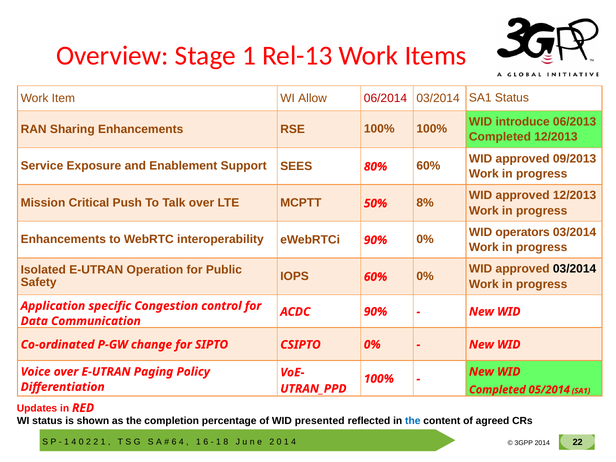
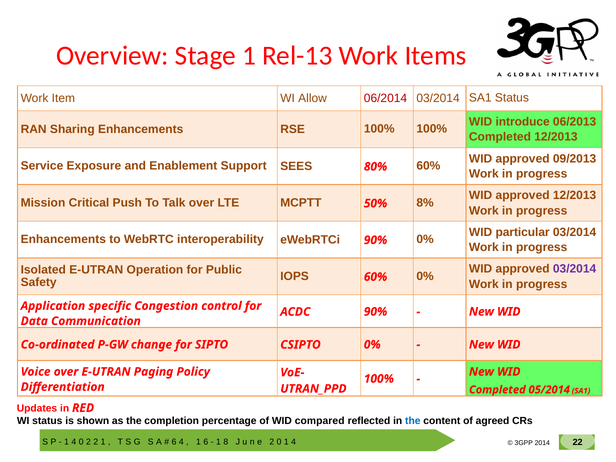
operators: operators -> particular
03/2014 at (575, 269) colour: black -> purple
presented: presented -> compared
